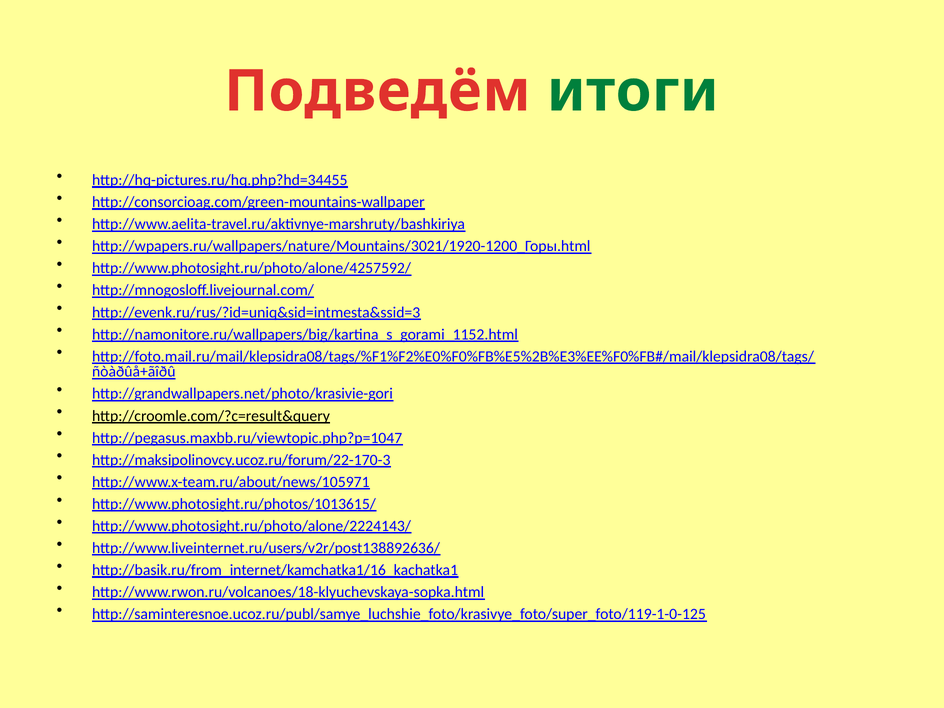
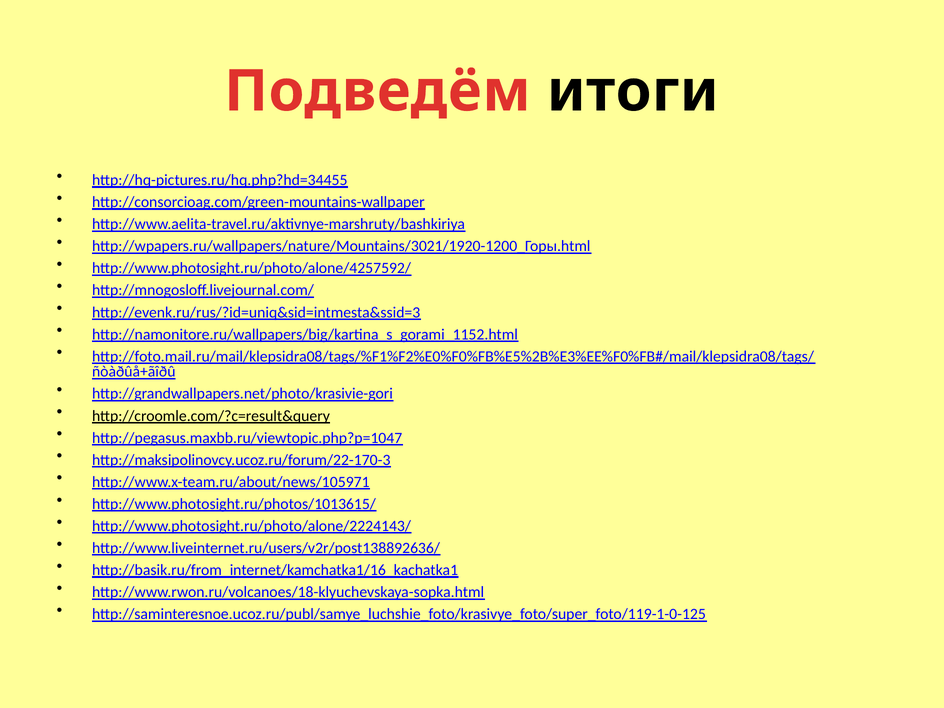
итоги colour: green -> black
